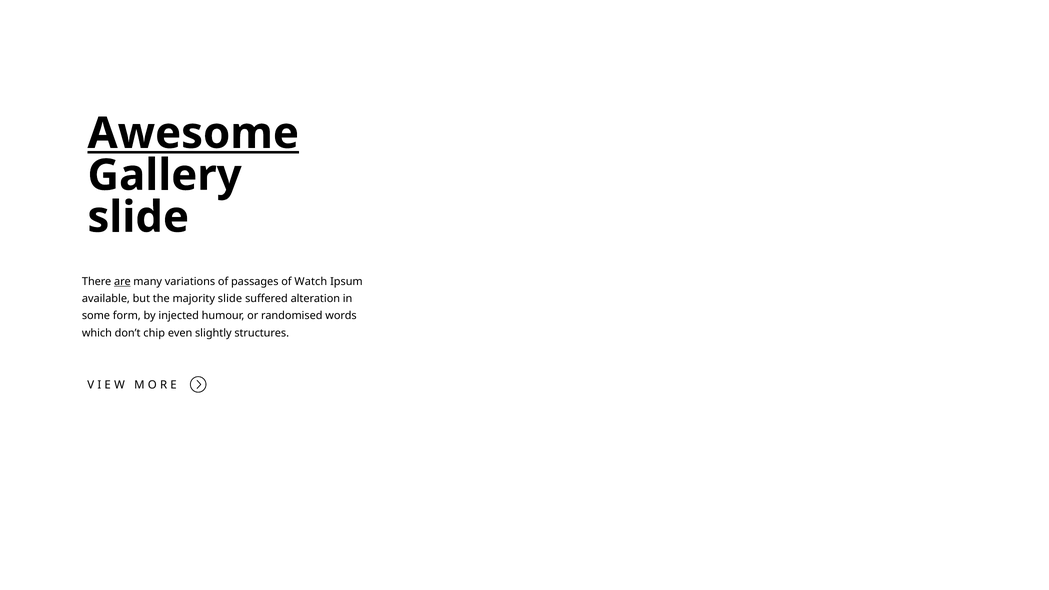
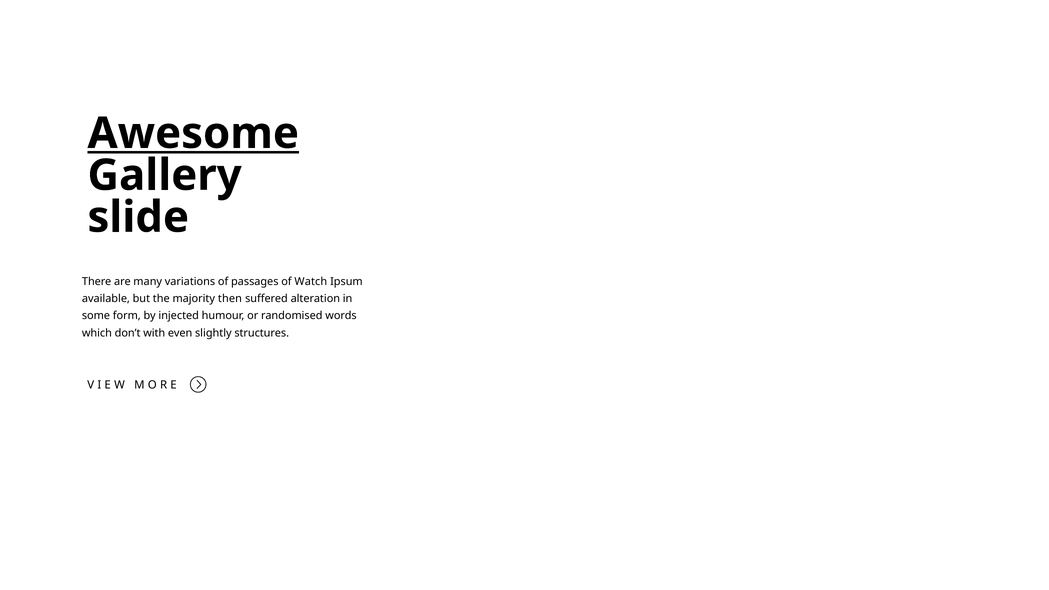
are underline: present -> none
majority slide: slide -> then
chip: chip -> with
